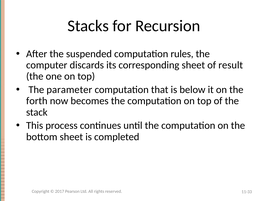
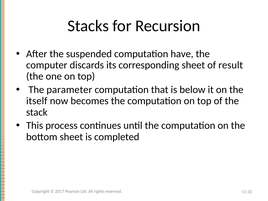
rules: rules -> have
forth: forth -> itself
